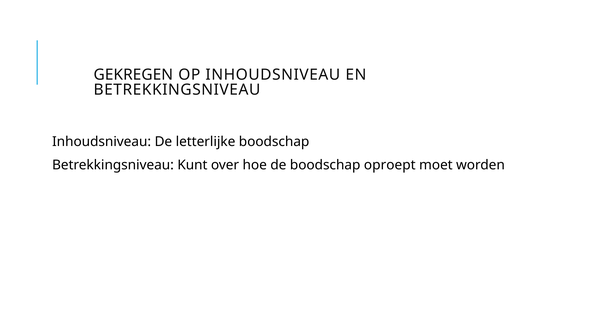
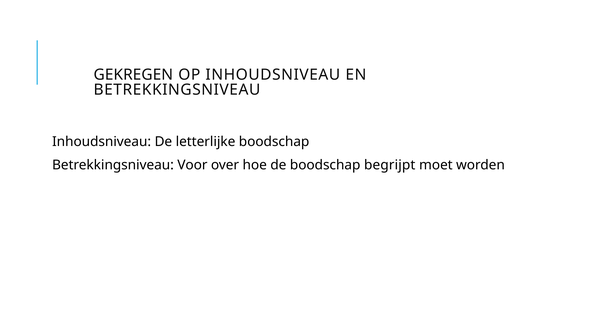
Kunt: Kunt -> Voor
oproept: oproept -> begrijpt
